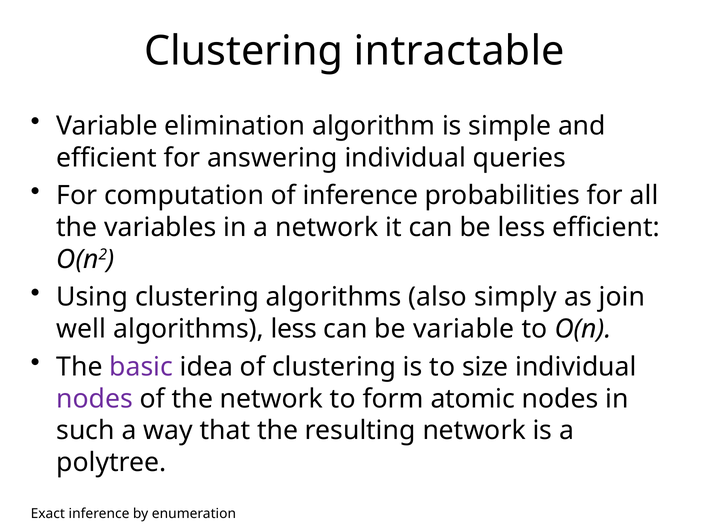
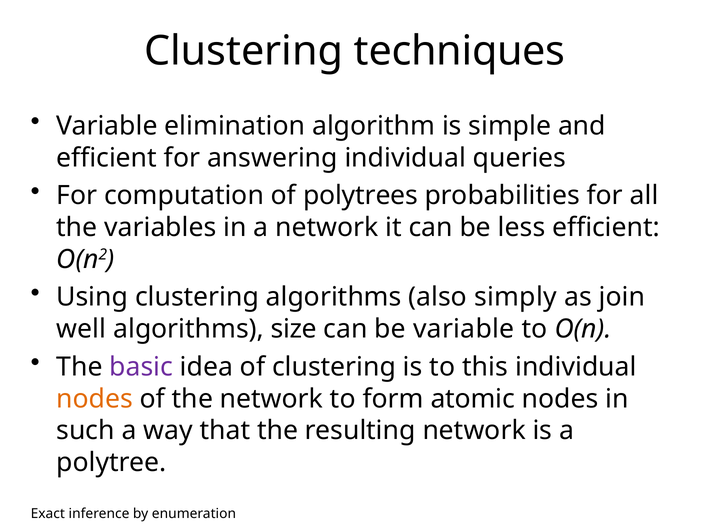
intractable: intractable -> techniques
of inference: inference -> polytrees
algorithms less: less -> size
size: size -> this
nodes at (95, 399) colour: purple -> orange
